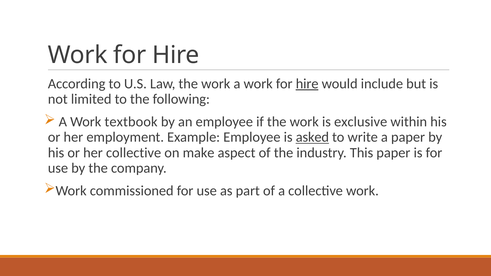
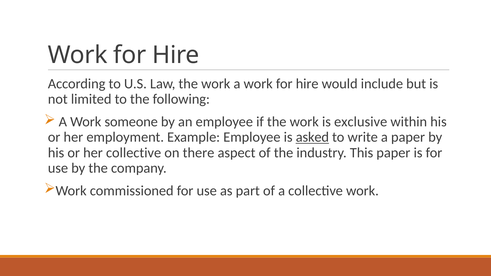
hire at (307, 84) underline: present -> none
textbook: textbook -> someone
make: make -> there
